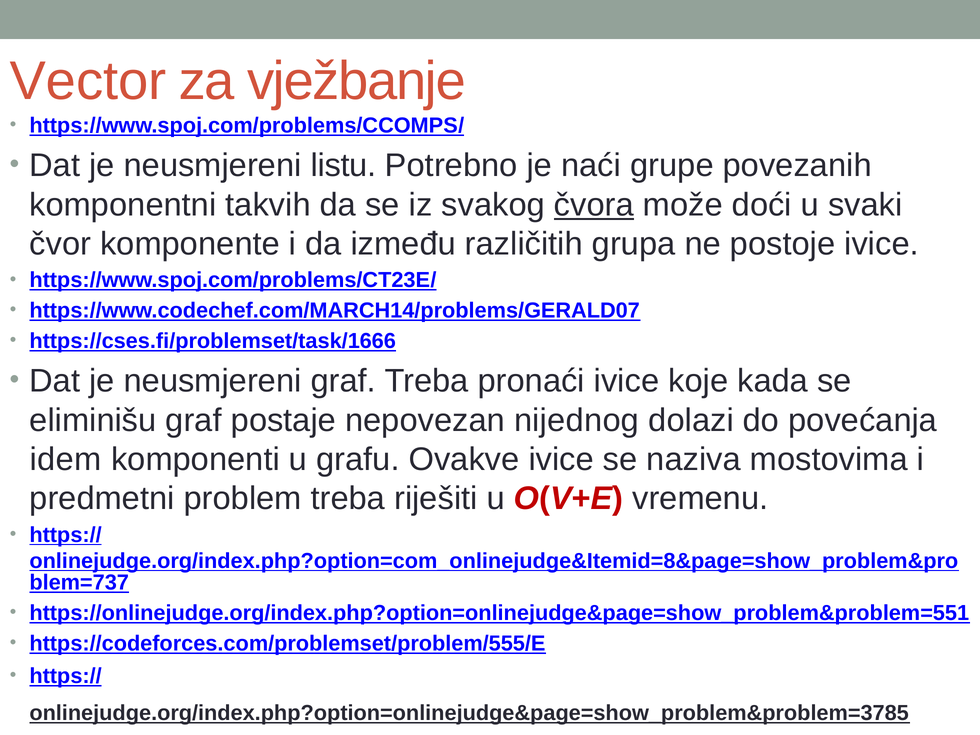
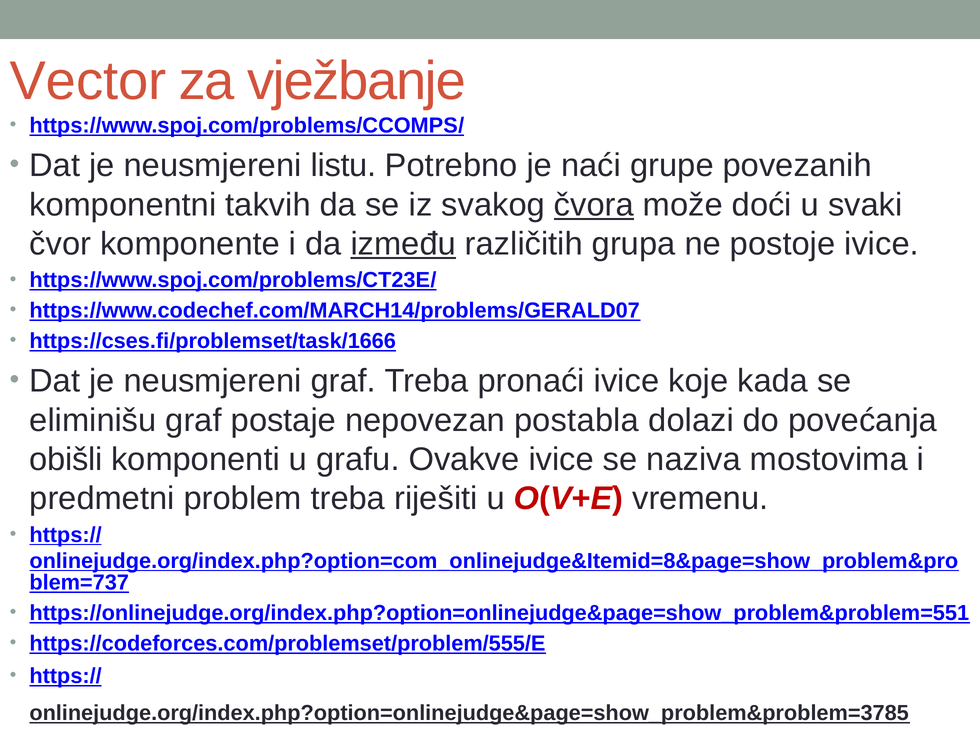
između underline: none -> present
nijednog: nijednog -> postabla
idem: idem -> obišli
